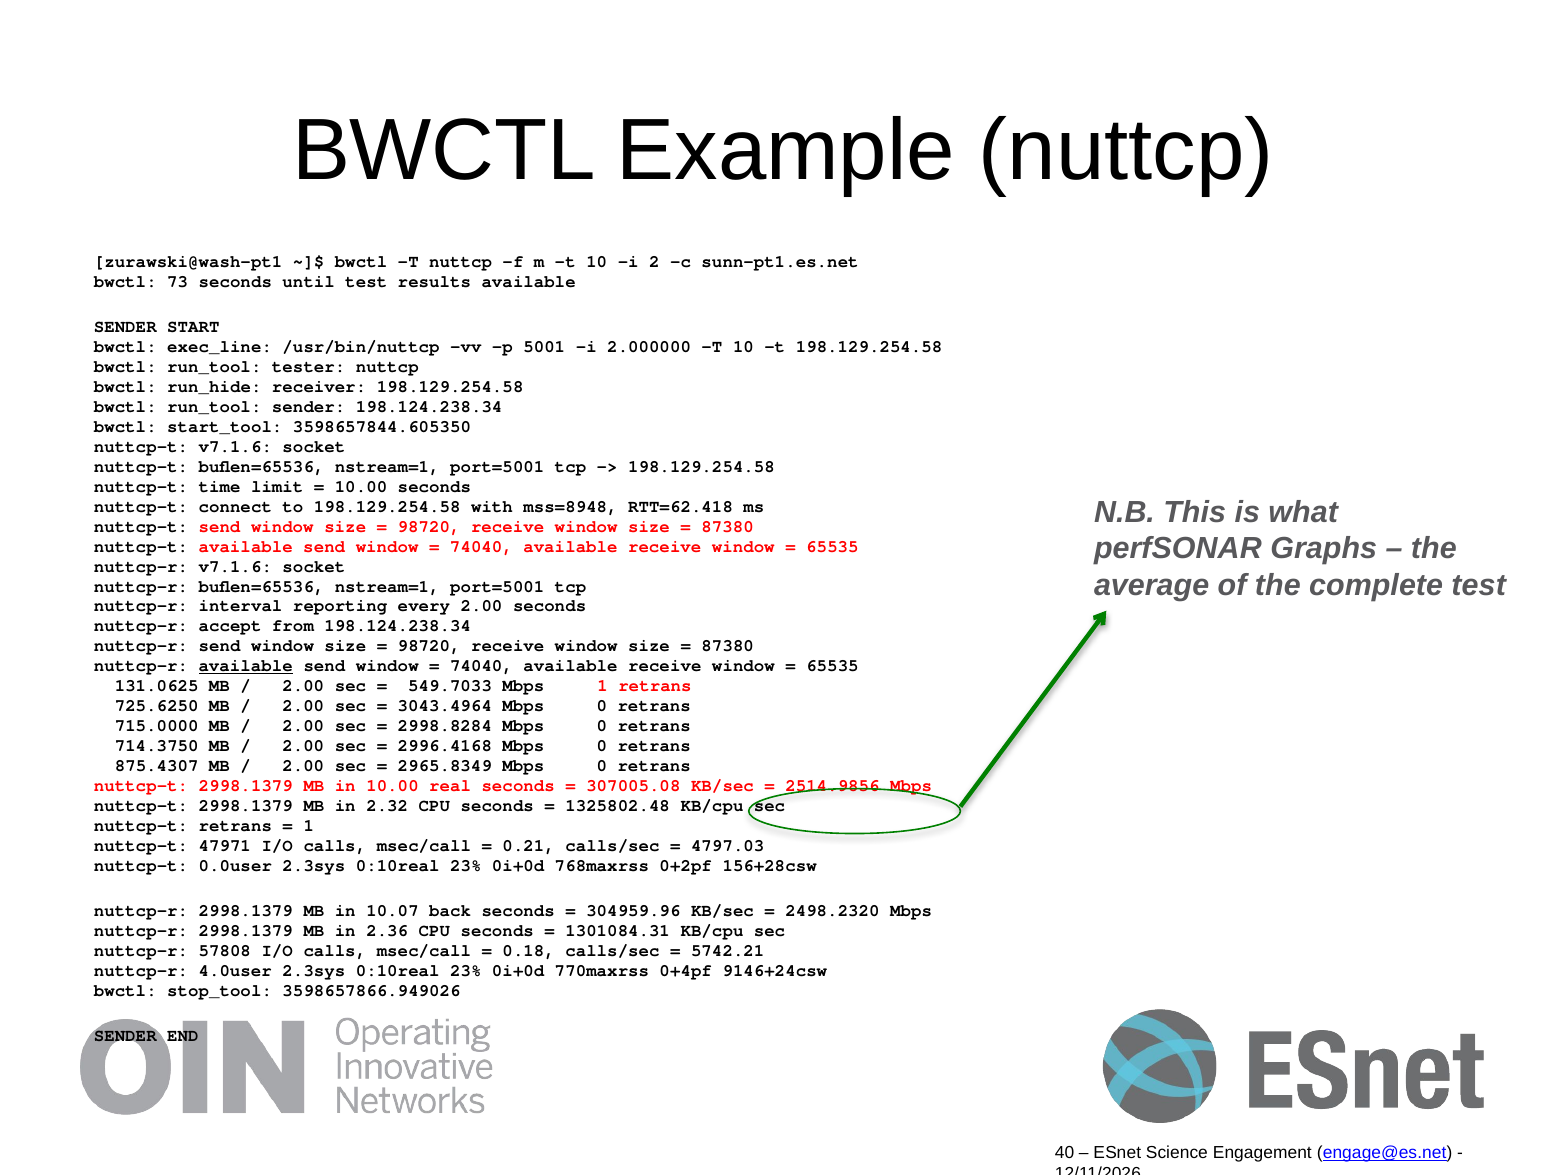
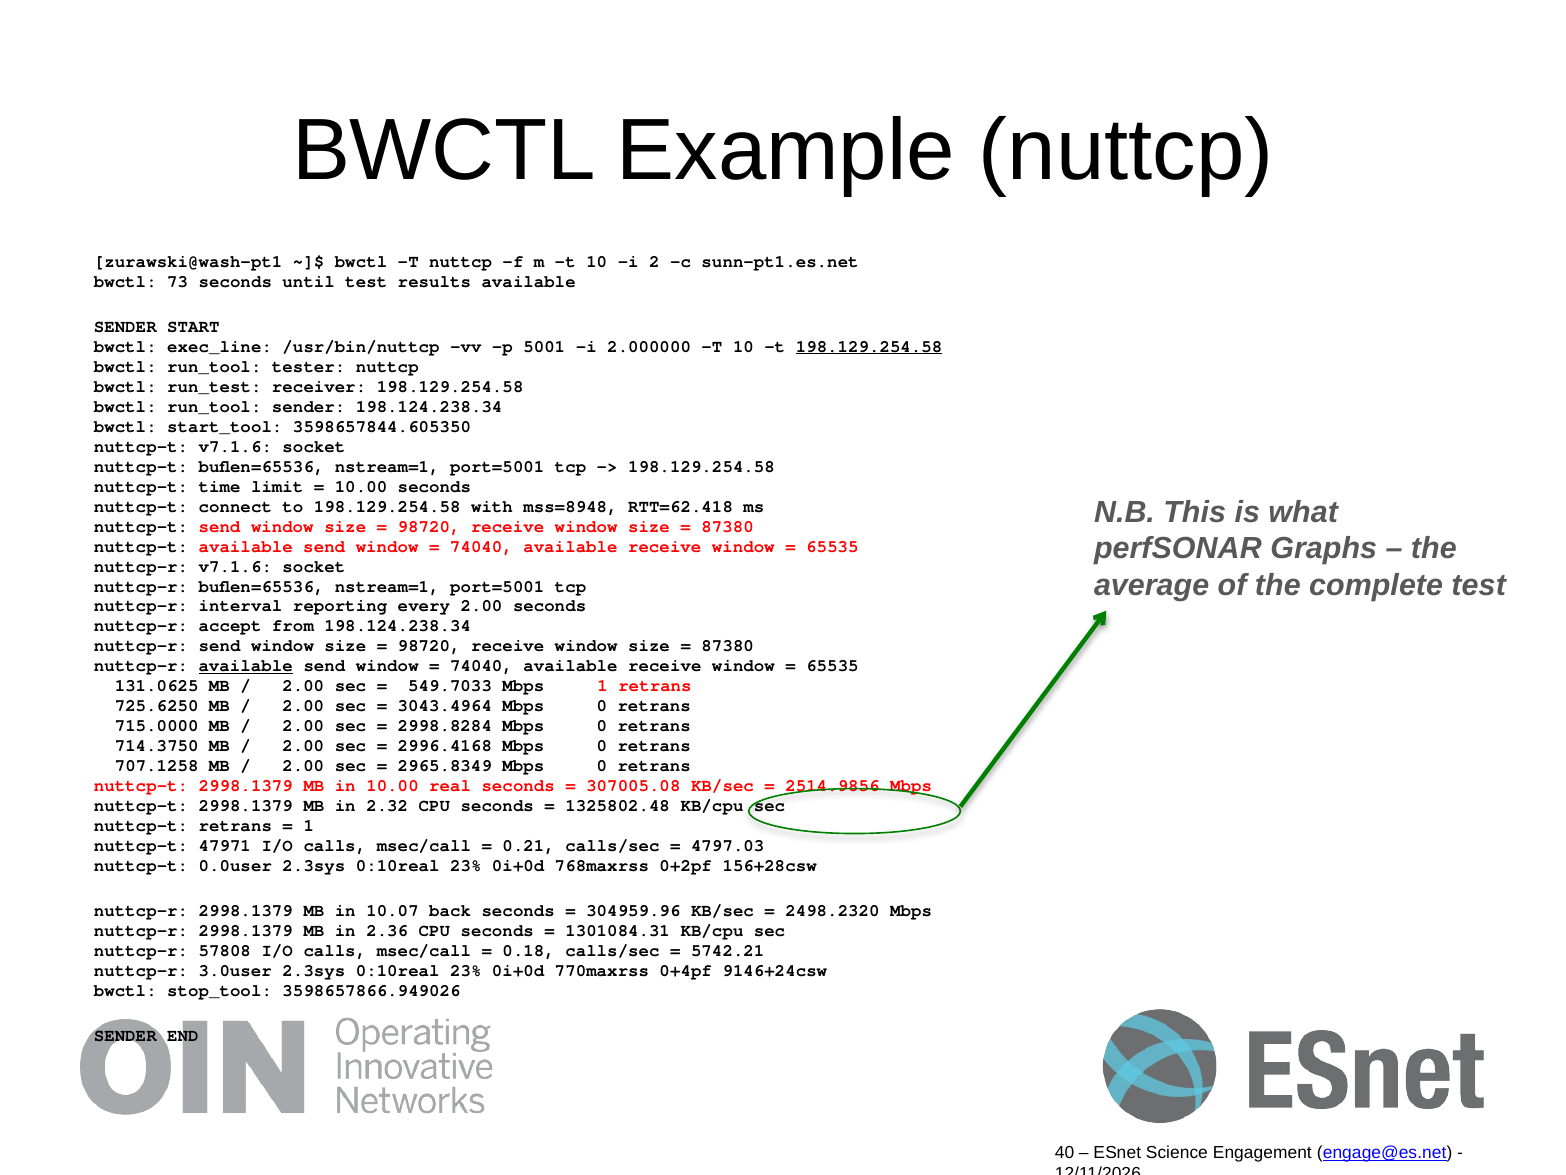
198.129.254.58 at (869, 346) underline: none -> present
run_hide: run_hide -> run_test
875.4307: 875.4307 -> 707.1258
4.0user: 4.0user -> 3.0user
